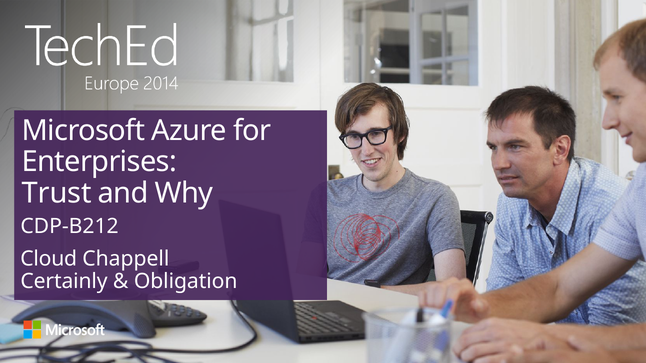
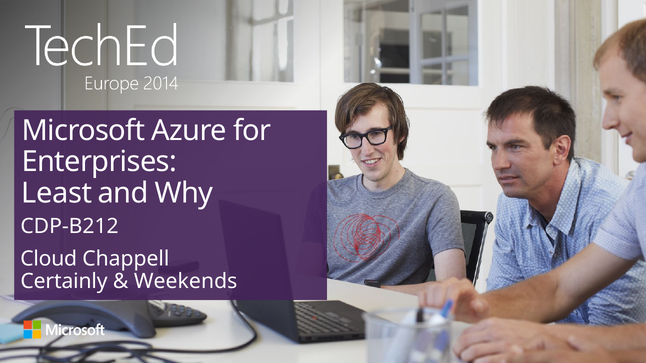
Trust: Trust -> Least
Obligation: Obligation -> Weekends
